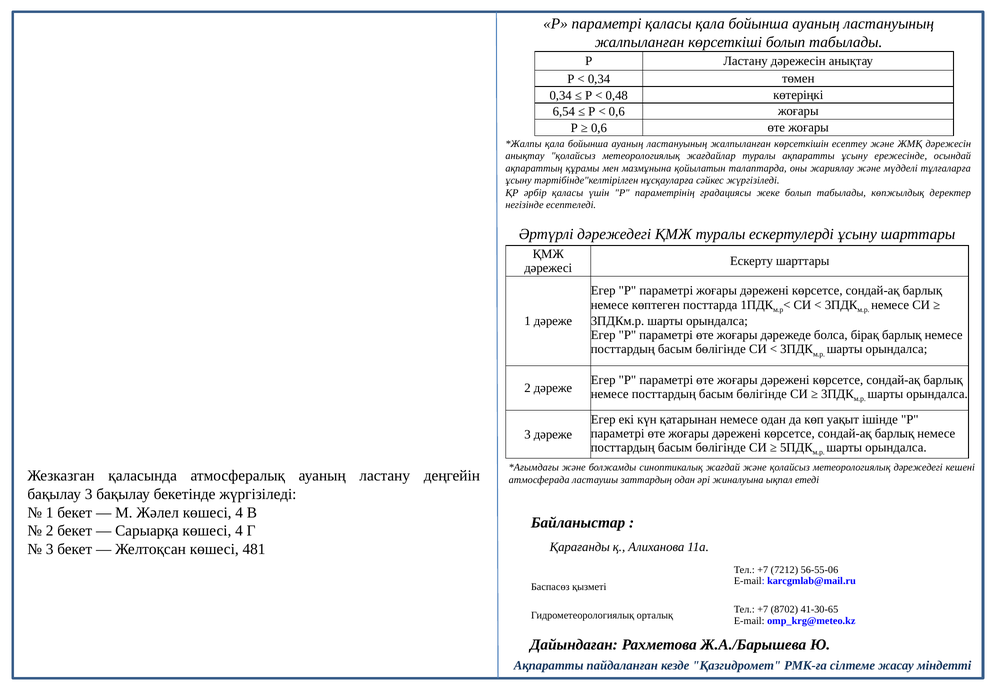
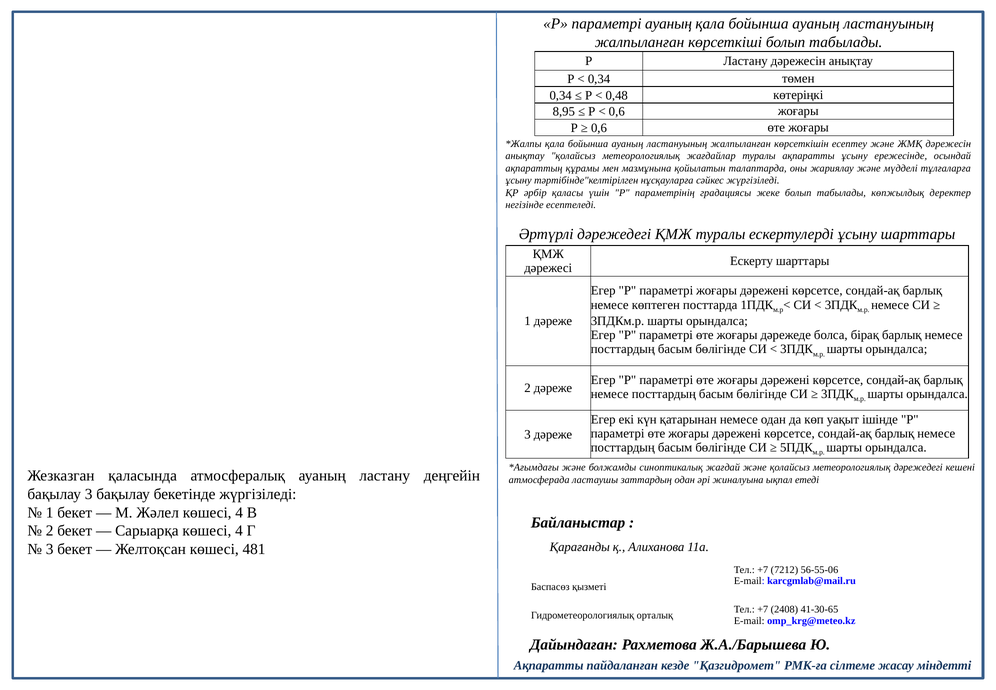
параметрі қаласы: қаласы -> ауаның
6,54: 6,54 -> 8,95
8702: 8702 -> 2408
